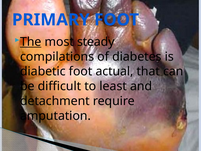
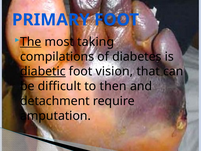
steady: steady -> taking
diabetic underline: none -> present
actual: actual -> vision
least: least -> then
